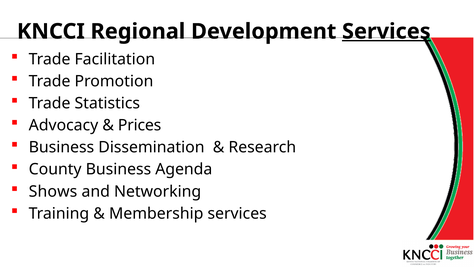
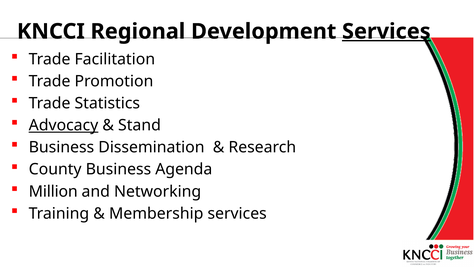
Advocacy underline: none -> present
Prices: Prices -> Stand
Shows: Shows -> Million
